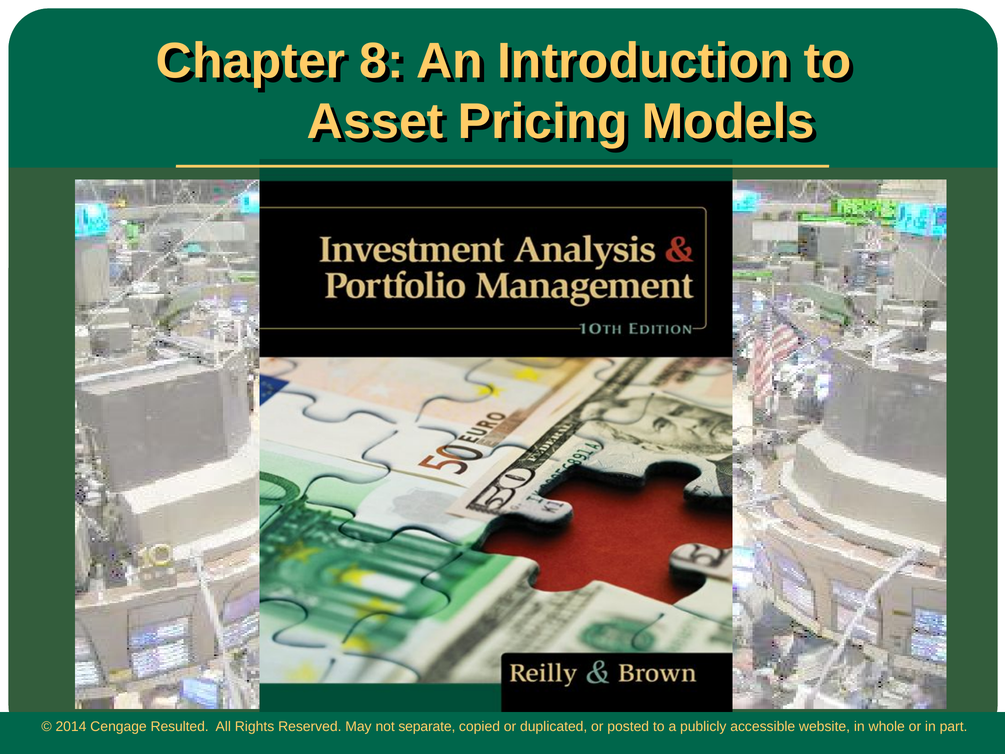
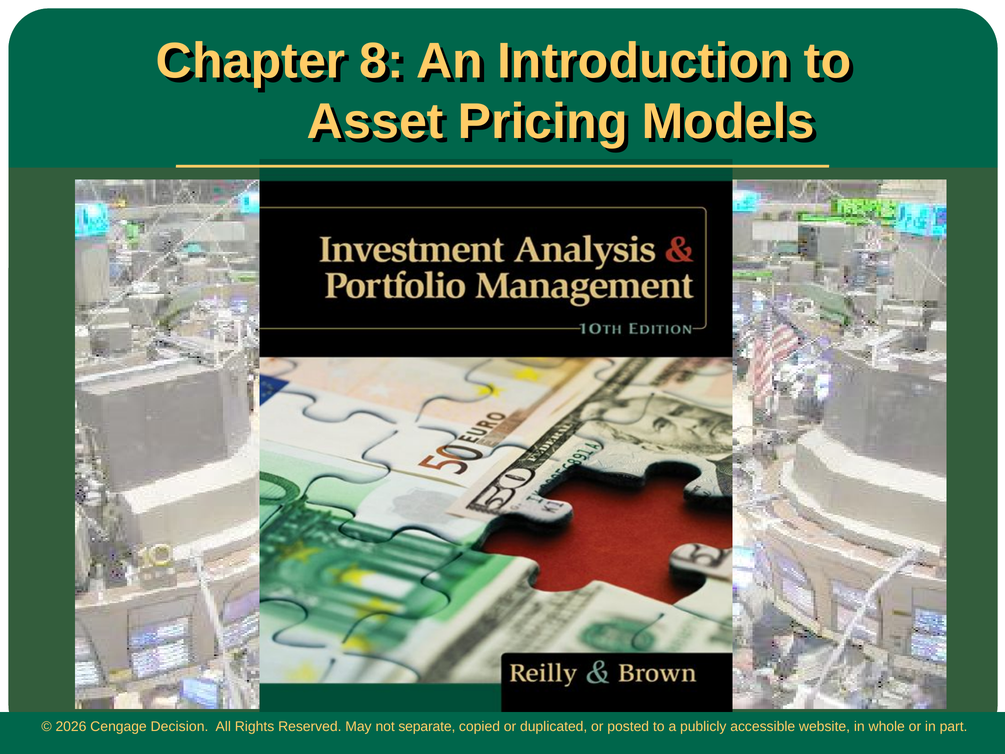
2014: 2014 -> 2026
Resulted: Resulted -> Decision
